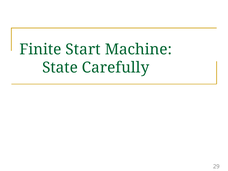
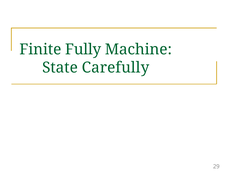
Start: Start -> Fully
